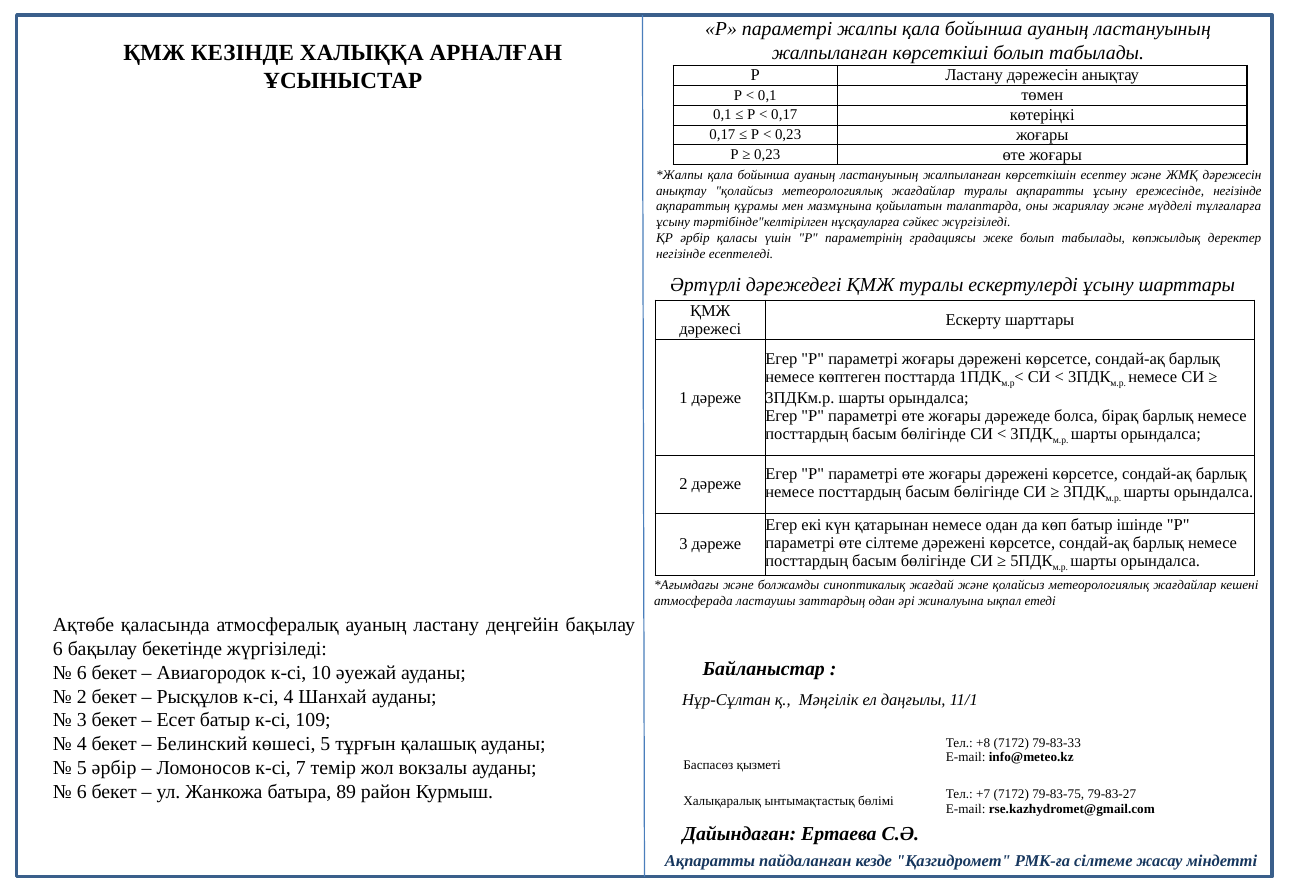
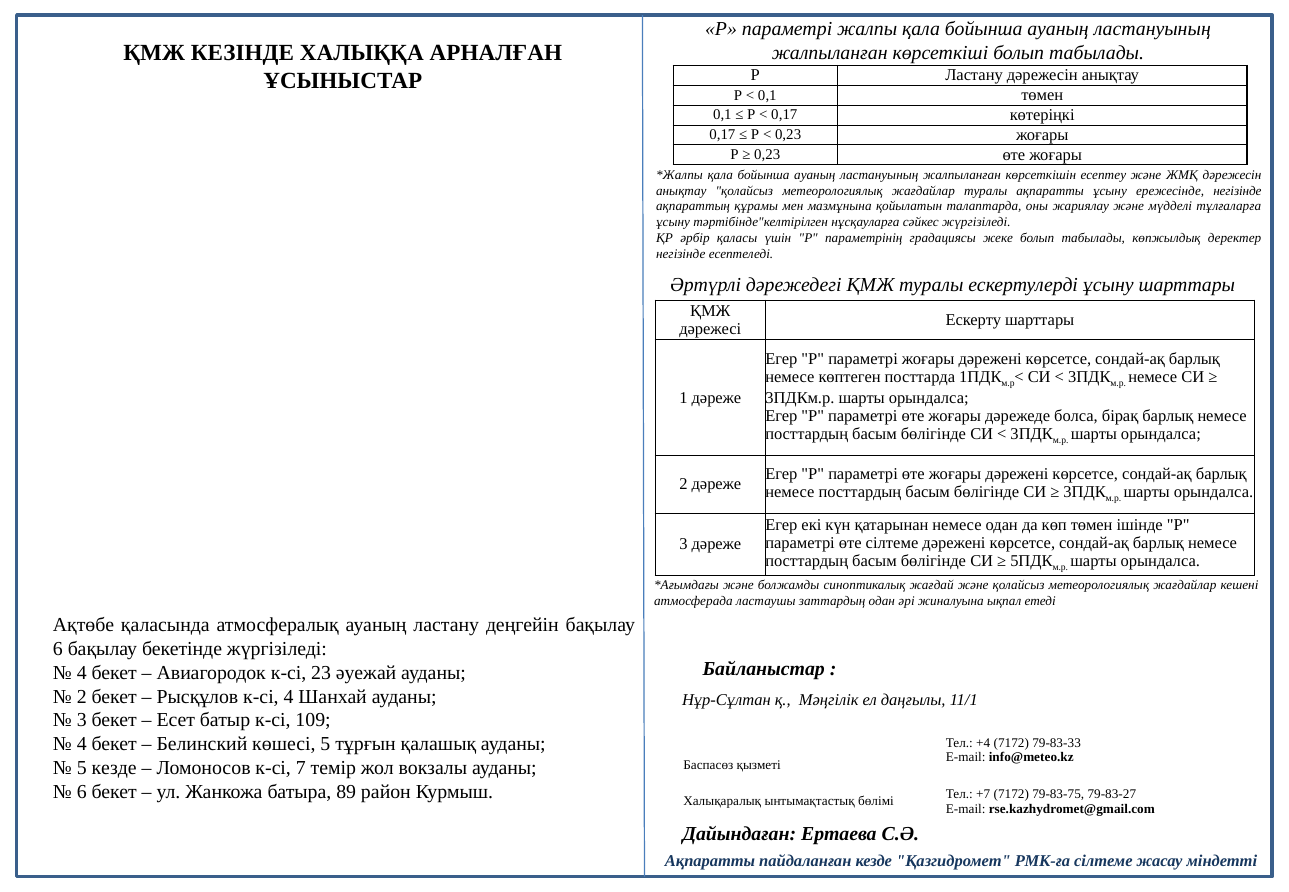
көп батыр: батыр -> төмен
6 at (82, 673): 6 -> 4
10: 10 -> 23
+8: +8 -> +4
5 әрбір: әрбір -> кезде
